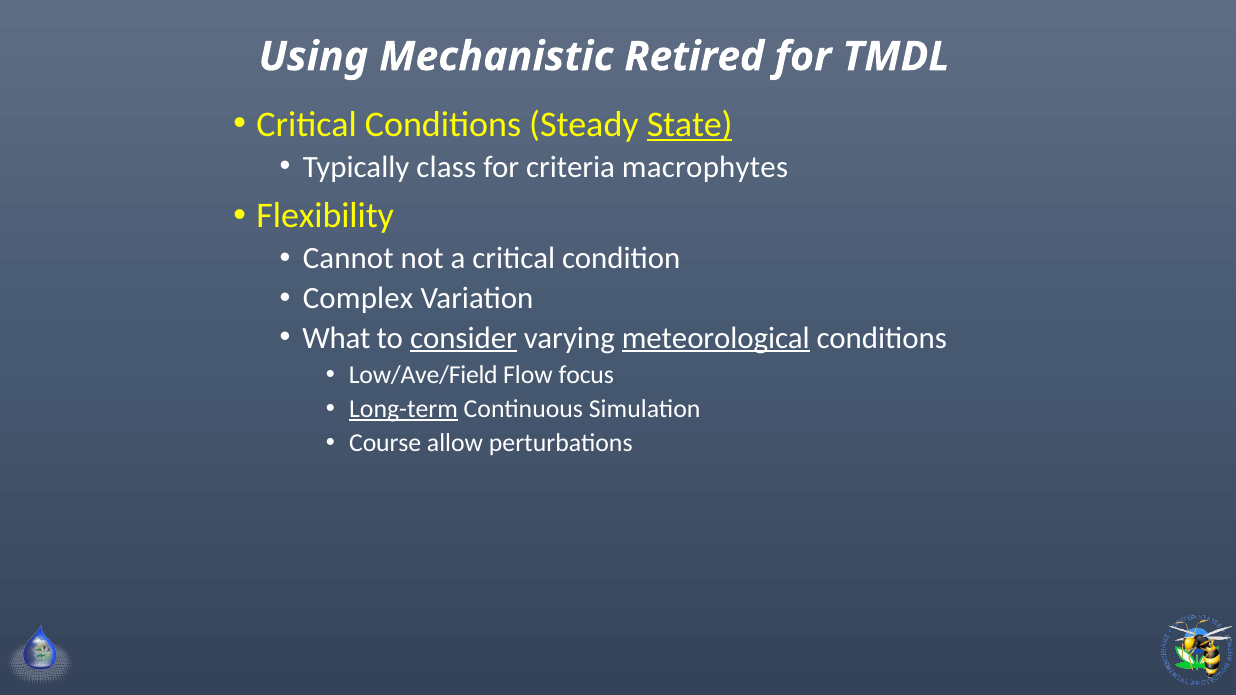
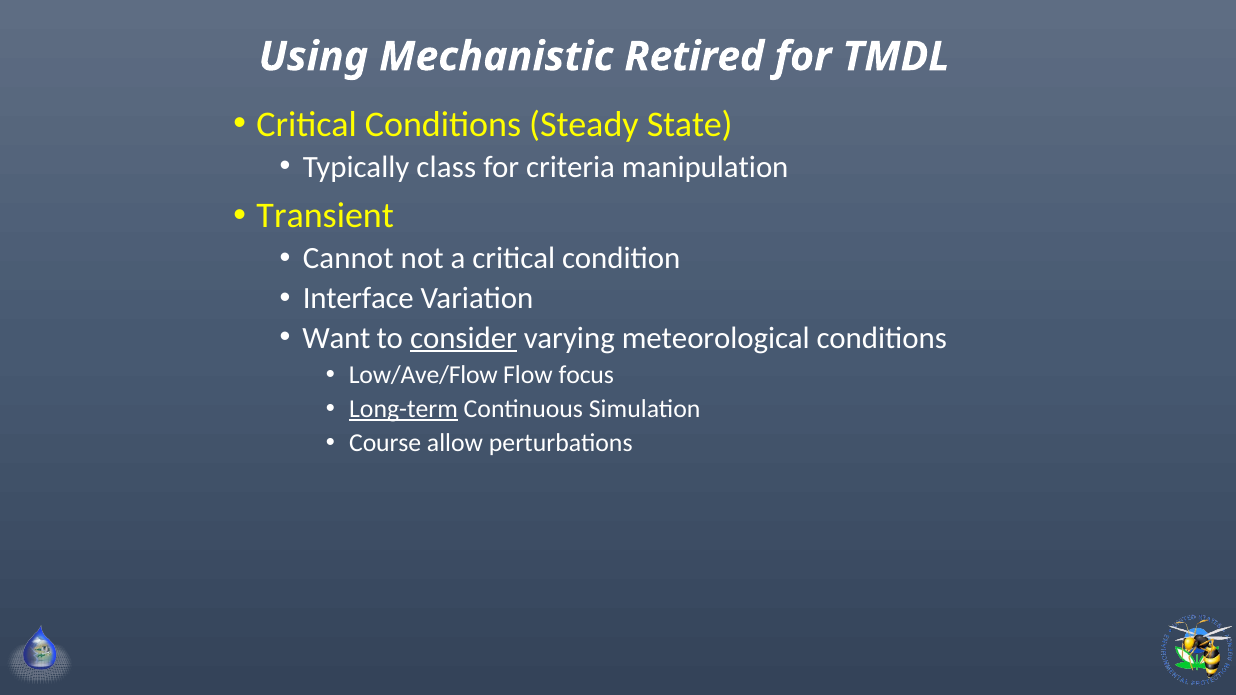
State underline: present -> none
macrophytes: macrophytes -> manipulation
Flexibility: Flexibility -> Transient
Complex: Complex -> Interface
What: What -> Want
meteorological underline: present -> none
Low/Ave/Field: Low/Ave/Field -> Low/Ave/Flow
